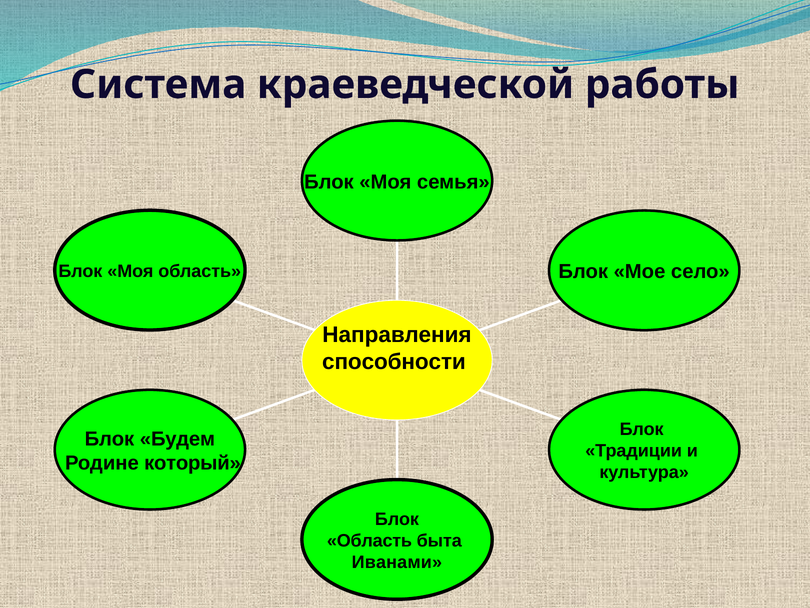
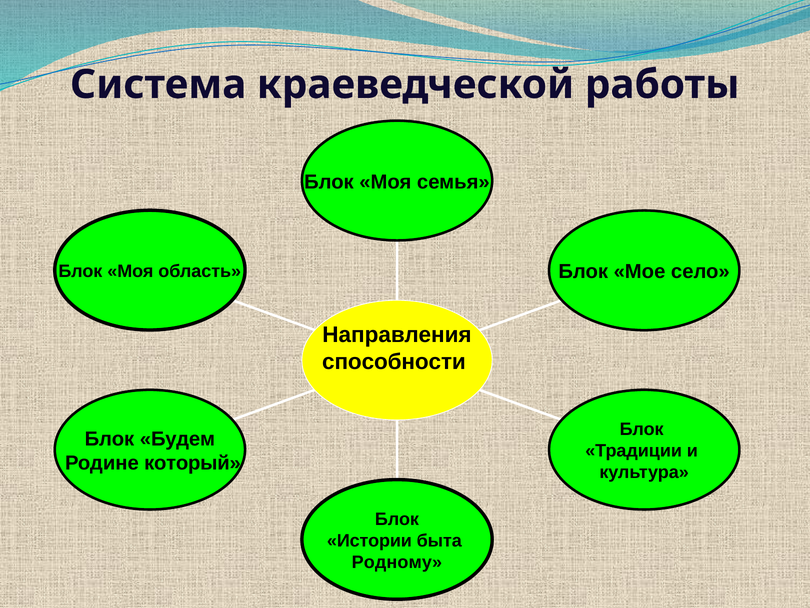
Область at (369, 540): Область -> Истории
Иванами: Иванами -> Родному
